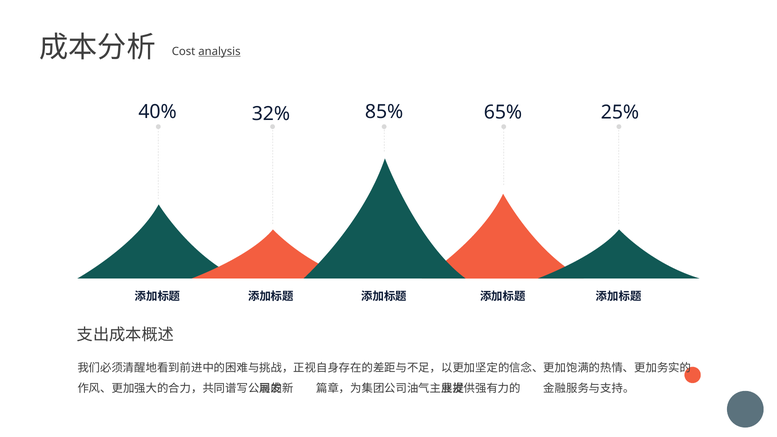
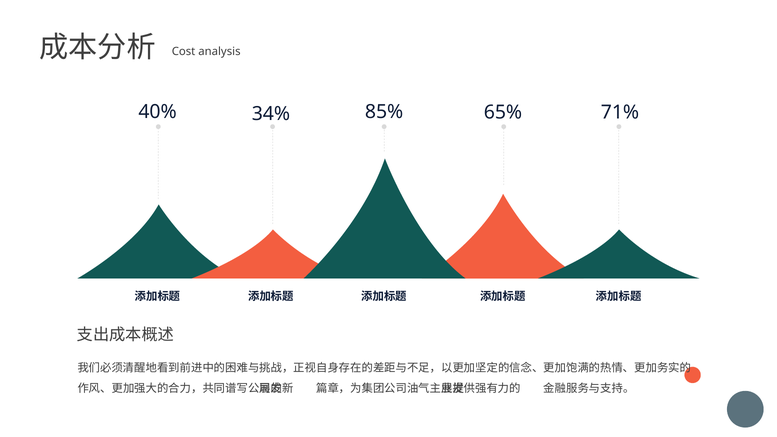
analysis underline: present -> none
25%: 25% -> 71%
32%: 32% -> 34%
